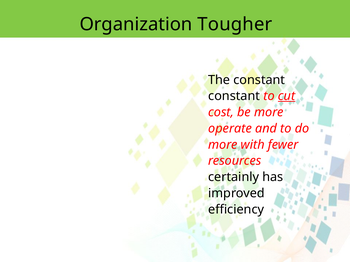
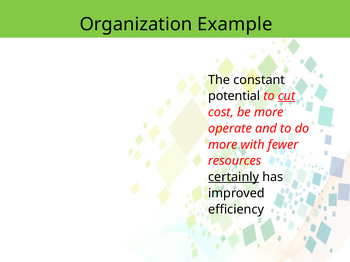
Tougher: Tougher -> Example
constant at (234, 96): constant -> potential
certainly underline: none -> present
